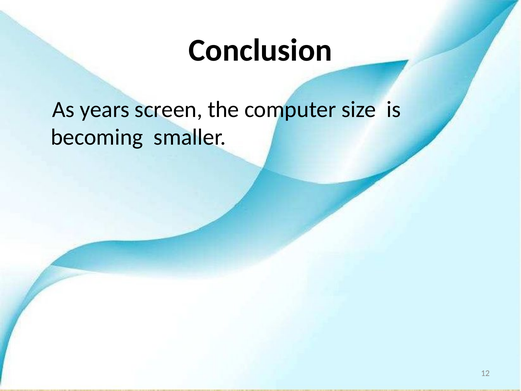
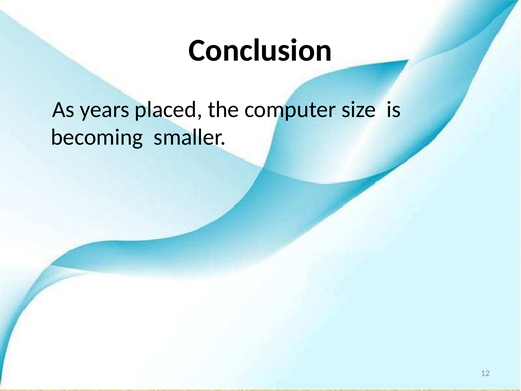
screen: screen -> placed
